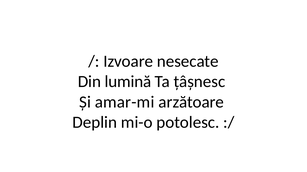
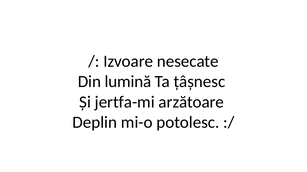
amar-mi: amar-mi -> jertfa-mi
